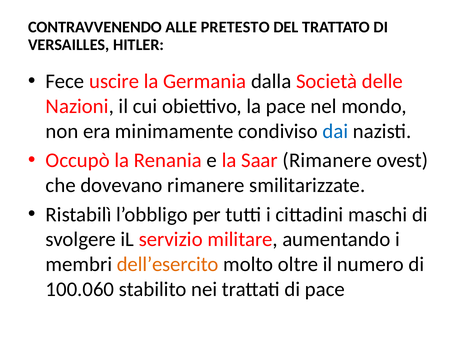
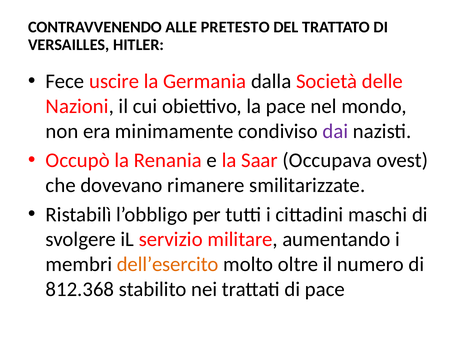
dai colour: blue -> purple
Saar Rimanere: Rimanere -> Occupava
100.060: 100.060 -> 812.368
